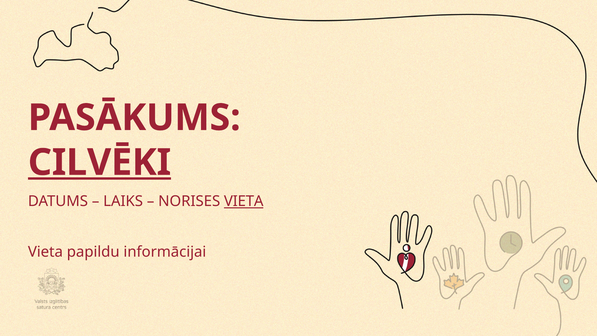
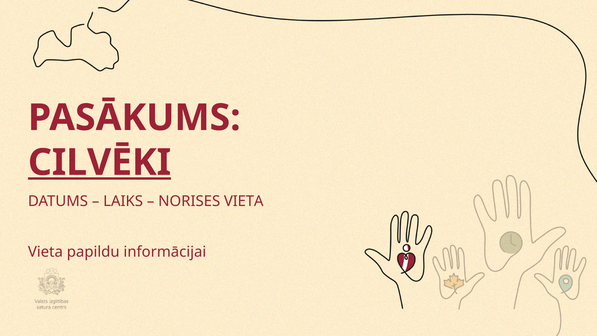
VIETA at (244, 201) underline: present -> none
